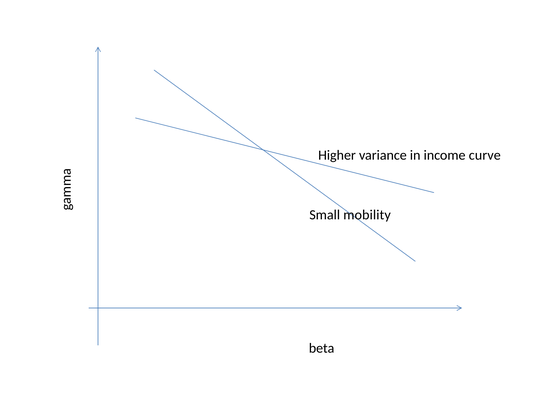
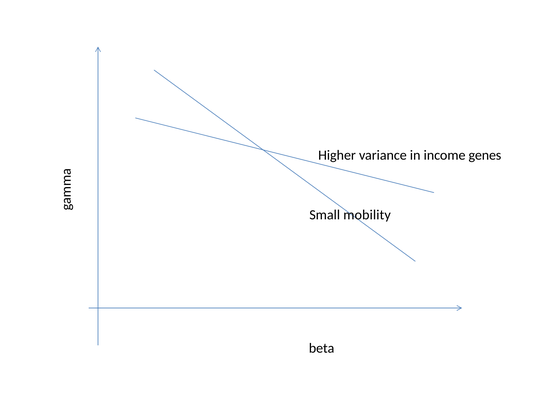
curve: curve -> genes
